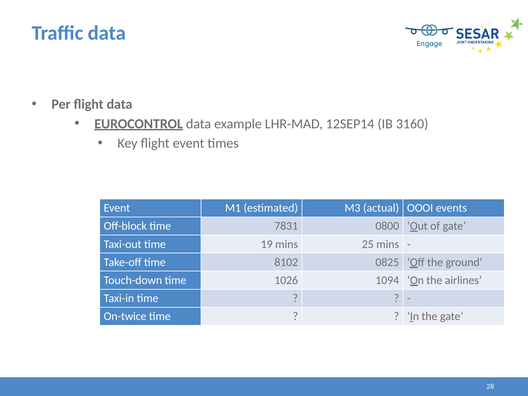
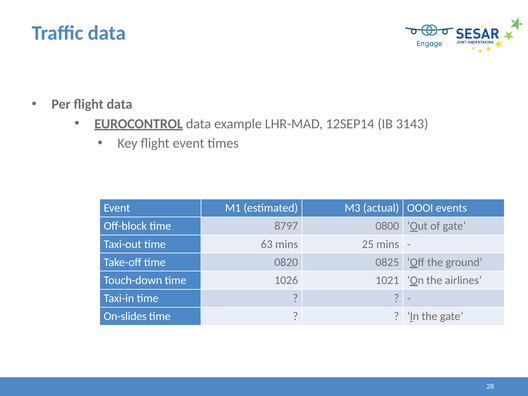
3160: 3160 -> 3143
7831: 7831 -> 8797
19: 19 -> 63
8102: 8102 -> 0820
1094: 1094 -> 1021
On-twice: On-twice -> On-slides
